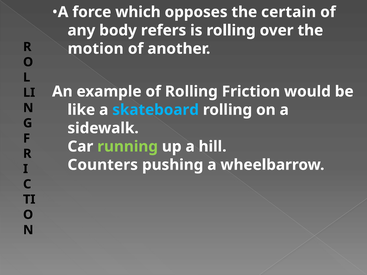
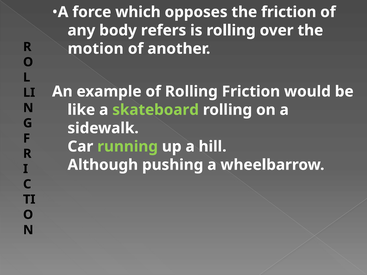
the certain: certain -> friction
skateboard colour: light blue -> light green
Counters: Counters -> Although
